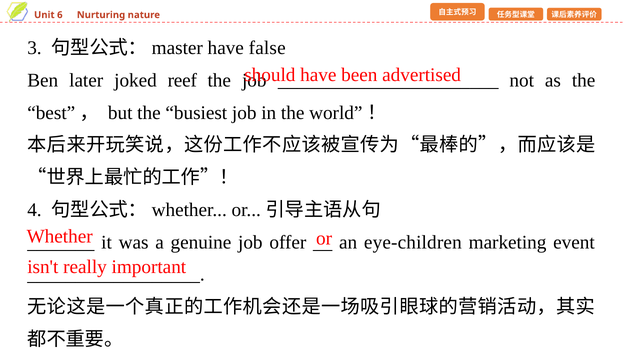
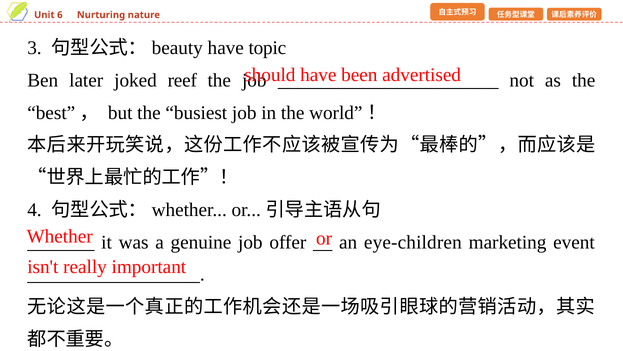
master: master -> beauty
false: false -> topic
